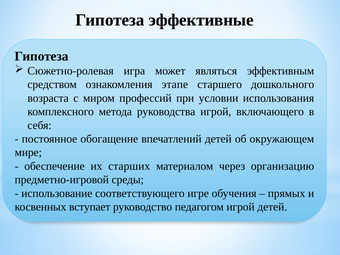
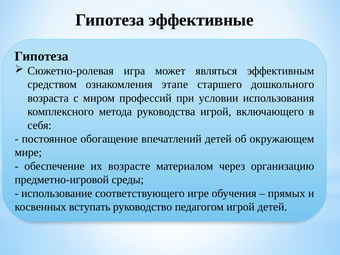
старших: старших -> возрасте
вступает: вступает -> вступать
